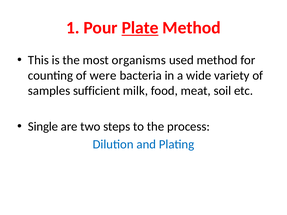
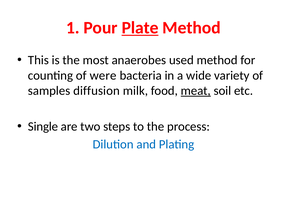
organisms: organisms -> anaerobes
sufficient: sufficient -> diffusion
meat underline: none -> present
